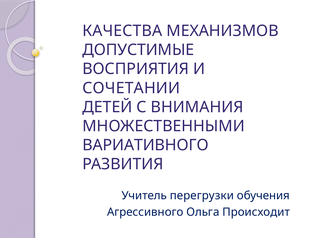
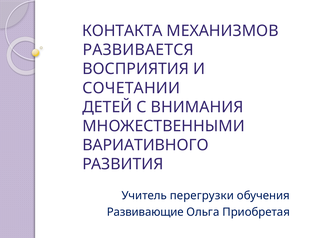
КАЧЕСТВА: КАЧЕСТВА -> КОНТАКТА
ДОПУСТИМЫЕ: ДОПУСТИМЫЕ -> РАЗВИВАЕТСЯ
Агрессивного: Агрессивного -> Развивающие
Происходит: Происходит -> Приобретая
